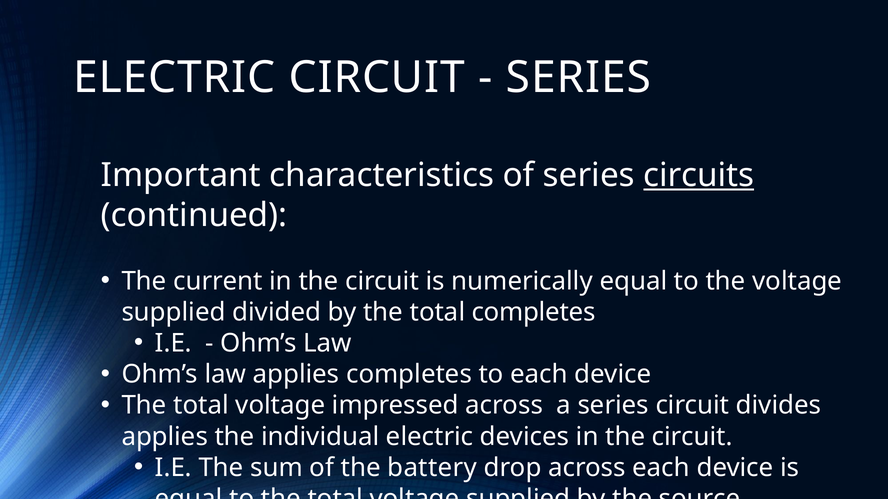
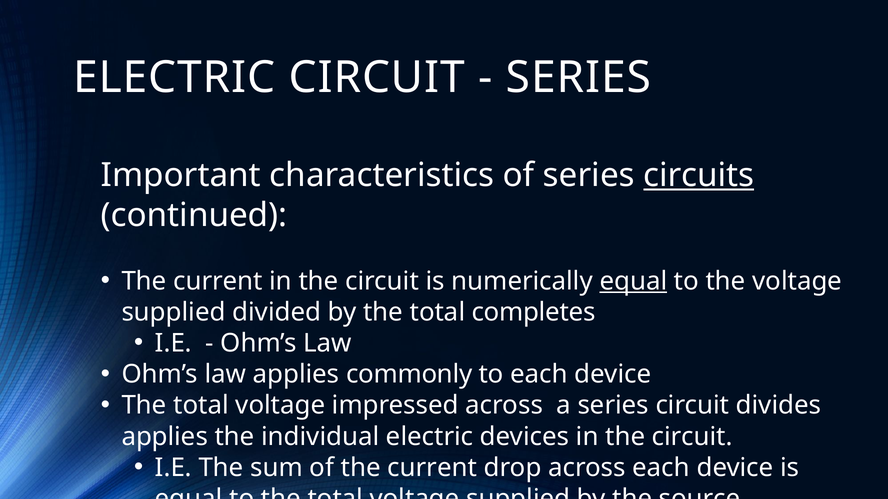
equal at (633, 282) underline: none -> present
applies completes: completes -> commonly
of the battery: battery -> current
